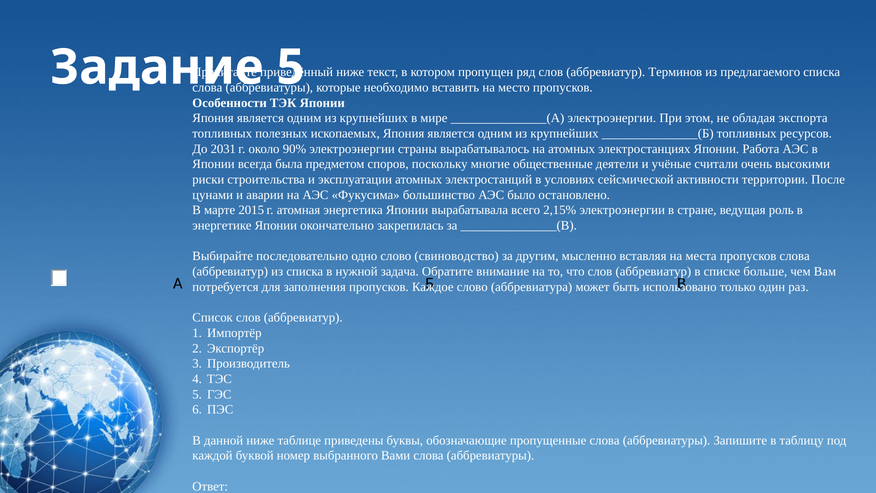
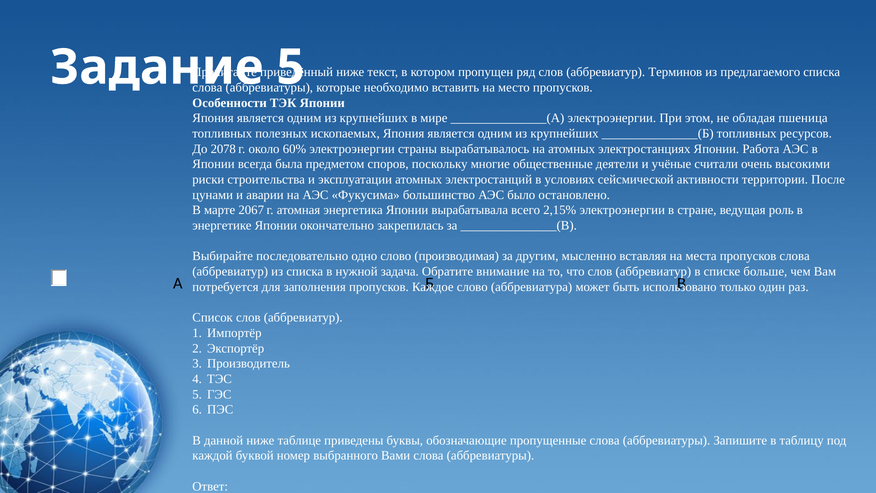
экспорта: экспорта -> пшеница
2031: 2031 -> 2078
90%: 90% -> 60%
2015: 2015 -> 2067
свиноводство: свиноводство -> производимая
